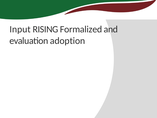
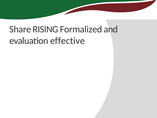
Input: Input -> Share
adoption: adoption -> effective
